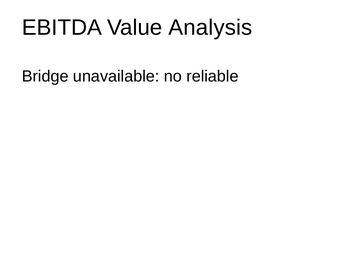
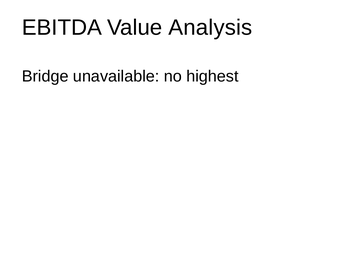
reliable: reliable -> highest
